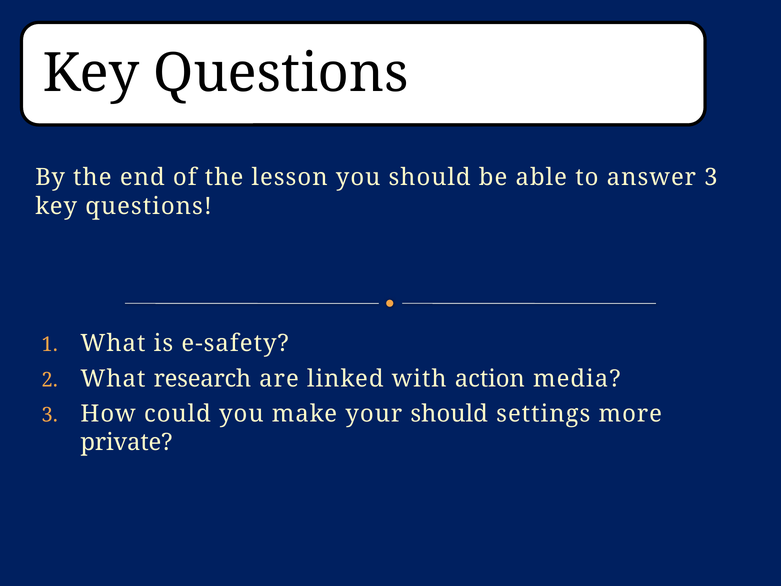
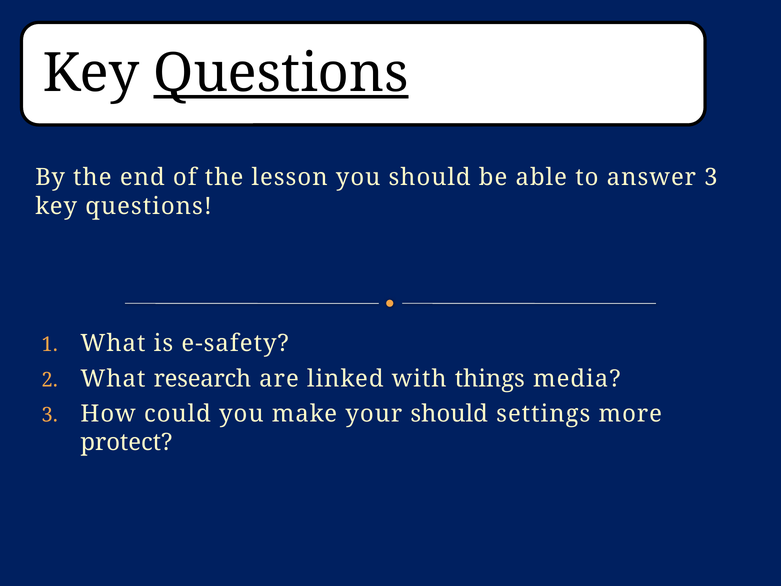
Questions at (281, 73) underline: none -> present
action: action -> things
private: private -> protect
